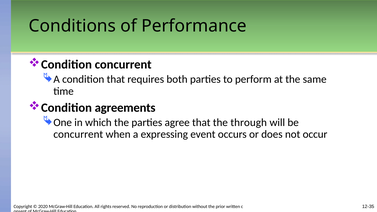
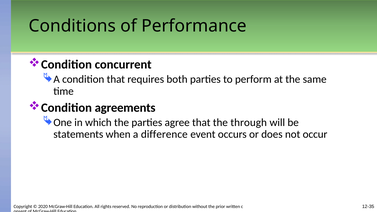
concurrent at (78, 134): concurrent -> statements
expressing: expressing -> difference
